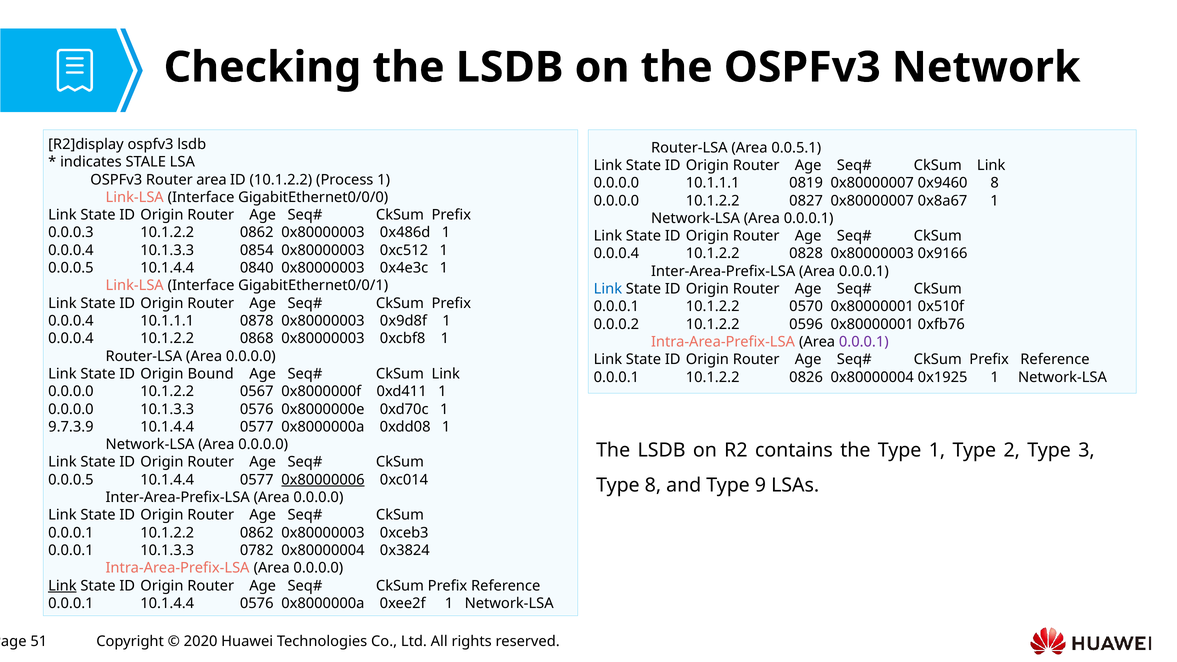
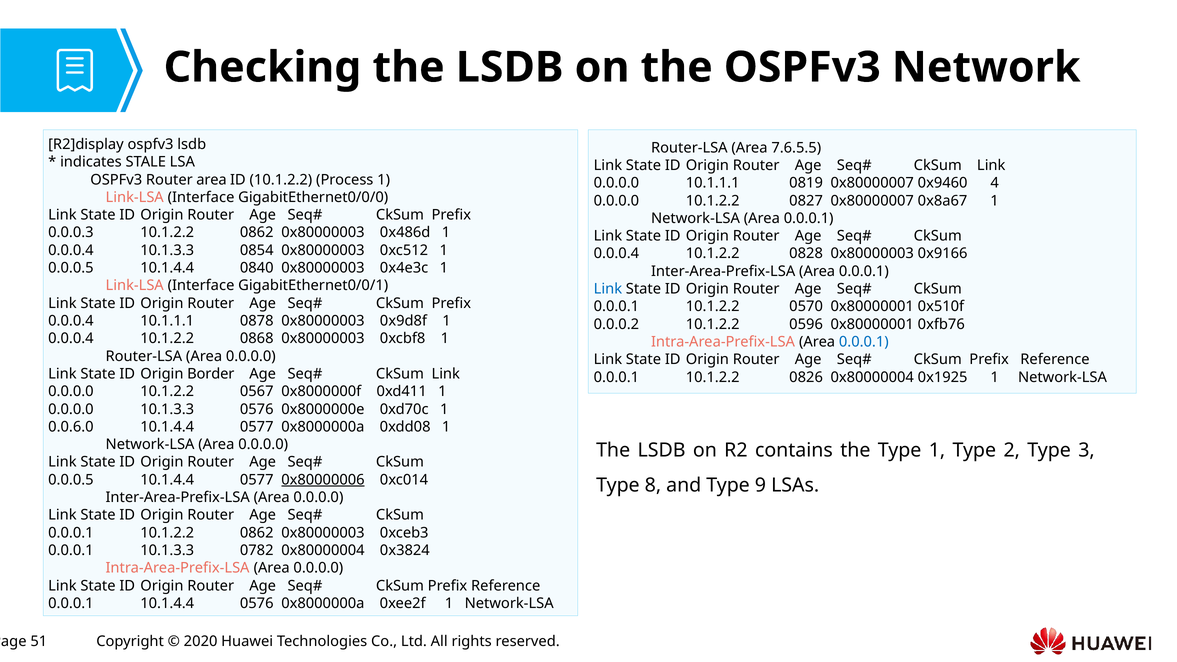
0.0.5.1: 0.0.5.1 -> 7.6.5.5
0x9460 8: 8 -> 4
0.0.0.1 at (864, 342) colour: purple -> blue
Bound: Bound -> Border
9.7.3.9: 9.7.3.9 -> 0.0.6.0
Link at (62, 586) underline: present -> none
